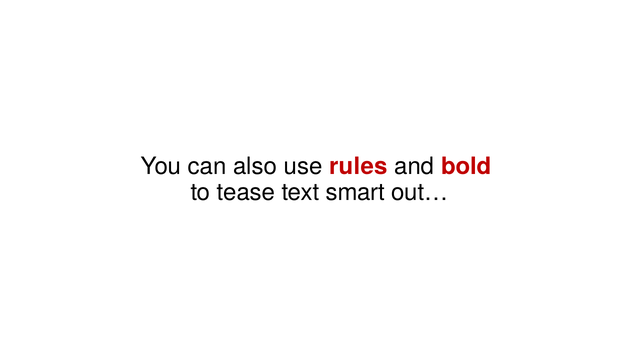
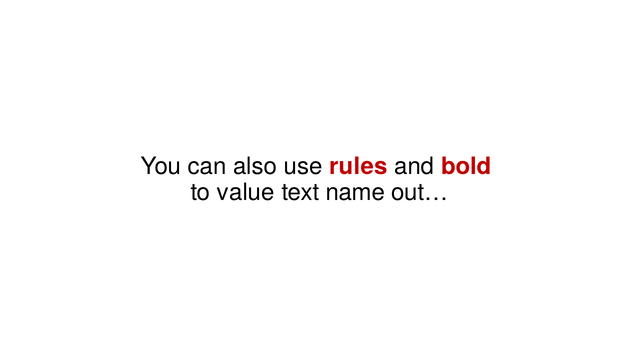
tease: tease -> value
smart: smart -> name
